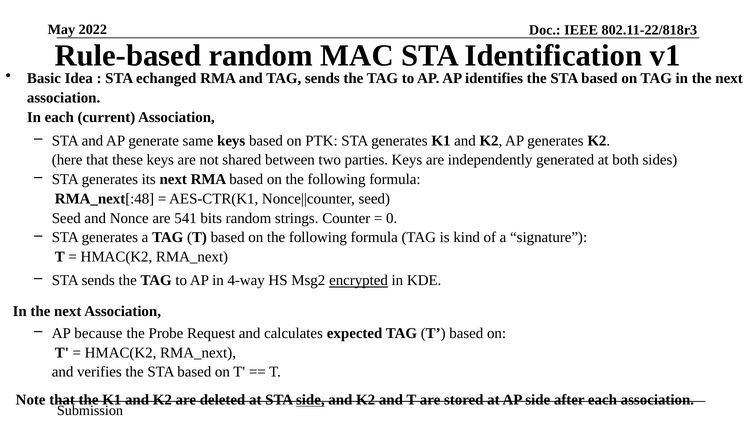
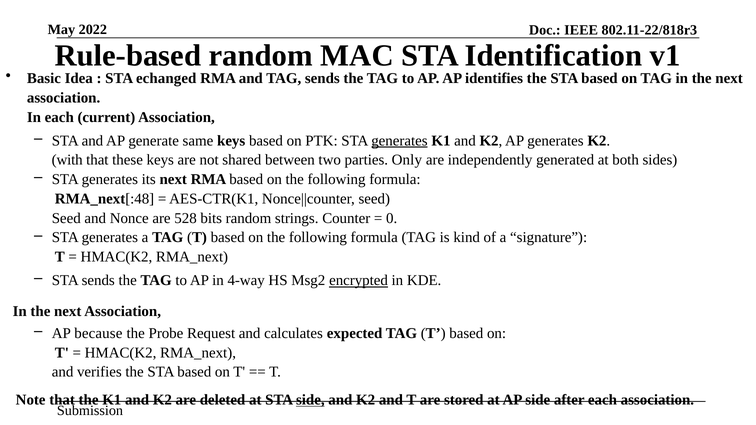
generates at (399, 141) underline: none -> present
here: here -> with
parties Keys: Keys -> Only
541: 541 -> 528
